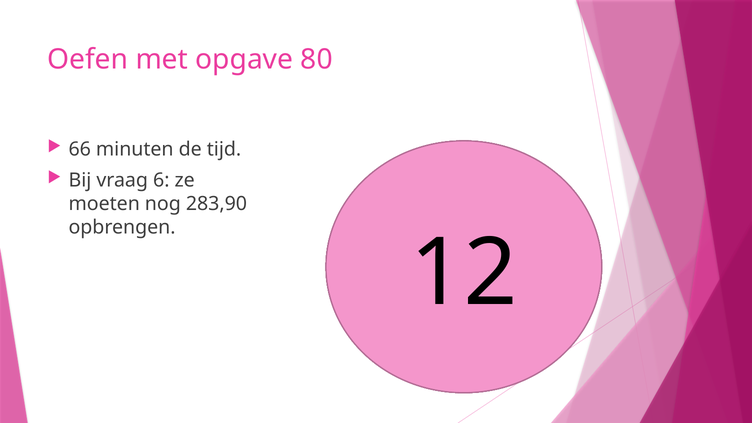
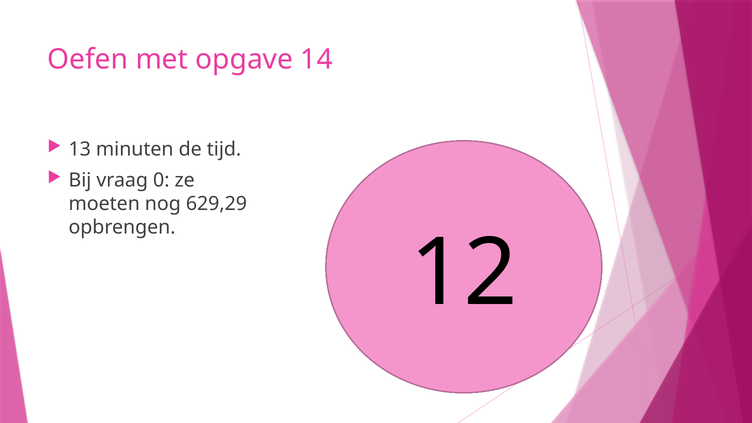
80: 80 -> 14
66: 66 -> 13
6: 6 -> 0
283,90: 283,90 -> 629,29
